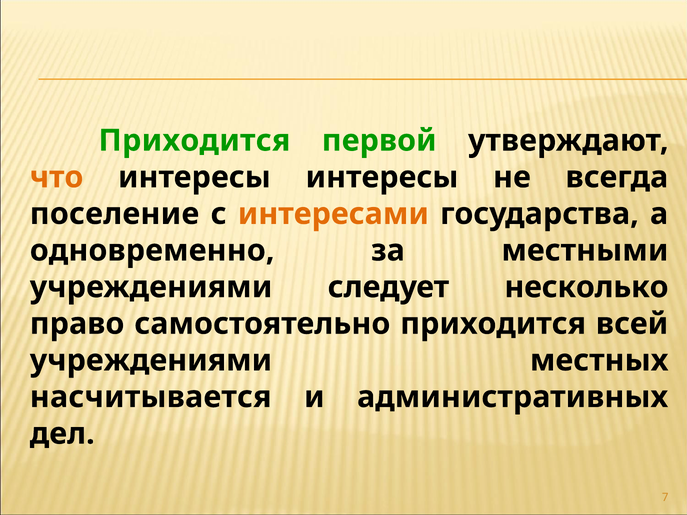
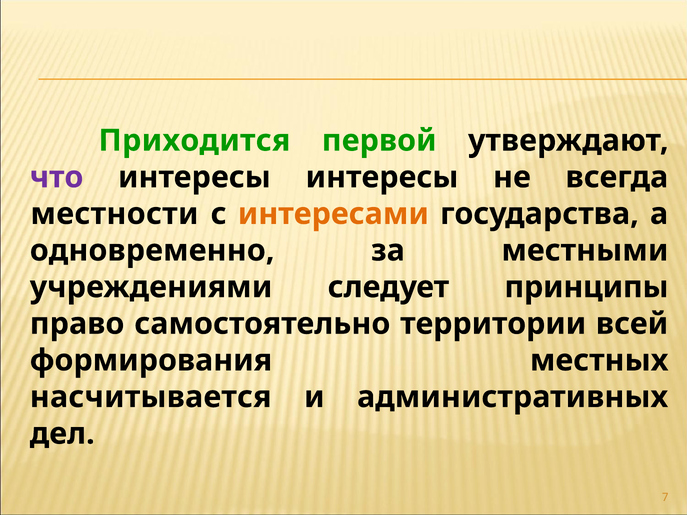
что colour: orange -> purple
поселение: поселение -> местности
несколько: несколько -> принципы
самостоятельно приходится: приходится -> территории
учреждениями at (151, 361): учреждениями -> формирования
